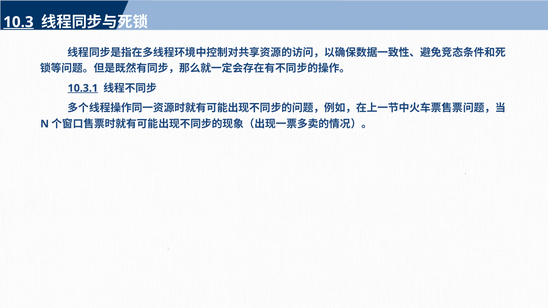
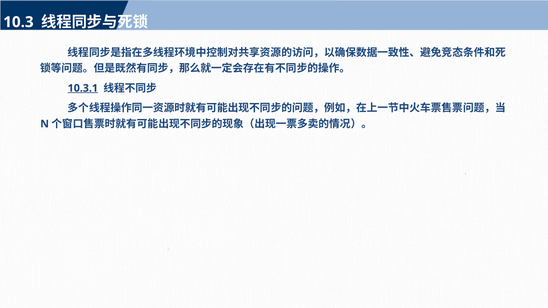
10.3 underline: present -> none
